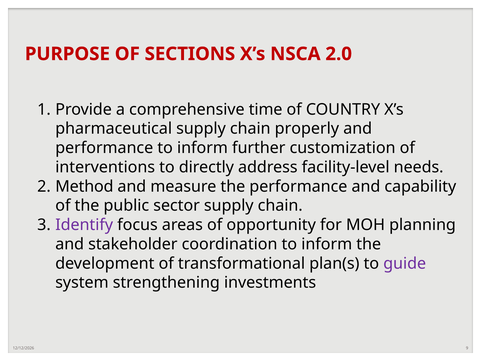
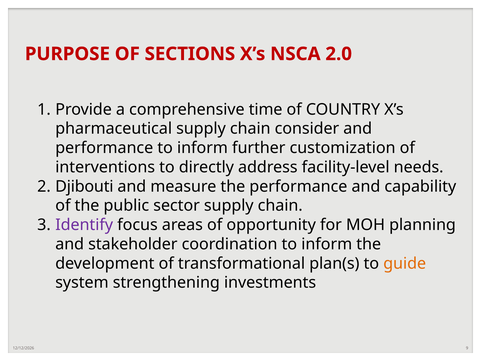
properly: properly -> consider
Method: Method -> Djibouti
guide colour: purple -> orange
